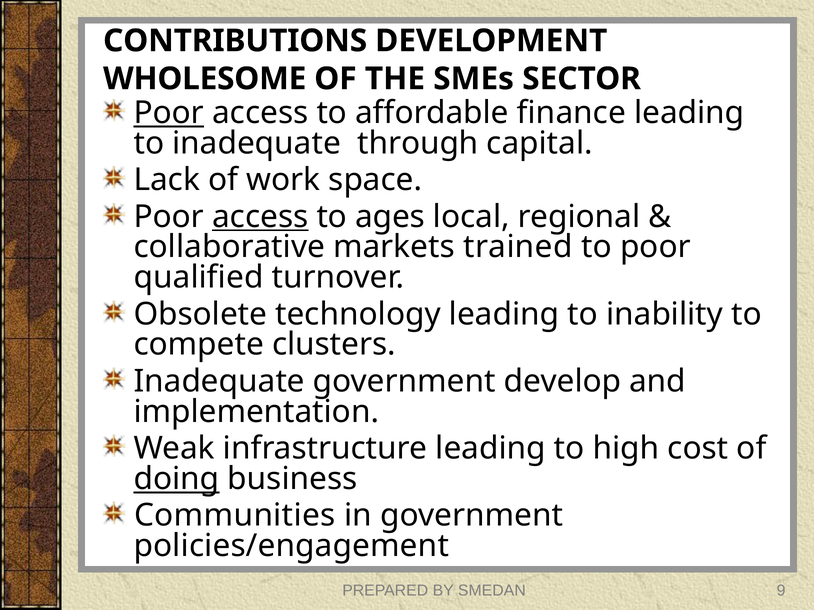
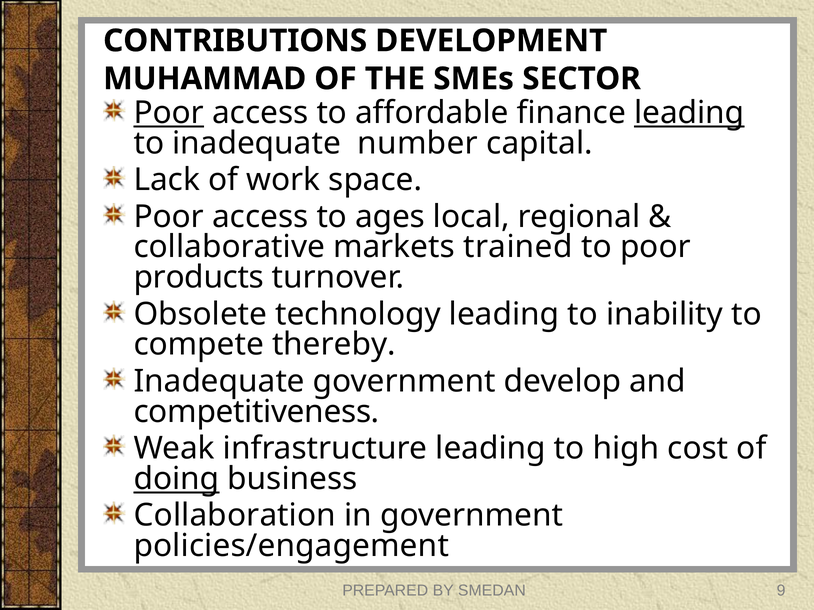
WHOLESOME: WHOLESOME -> MUHAMMAD
leading at (689, 113) underline: none -> present
through: through -> number
access at (260, 217) underline: present -> none
qualified: qualified -> products
clusters: clusters -> thereby
implementation: implementation -> competitiveness
Communities: Communities -> Collaboration
